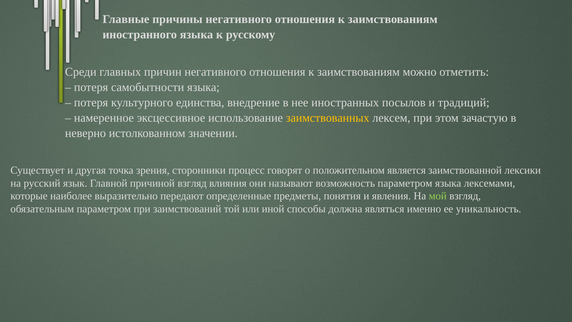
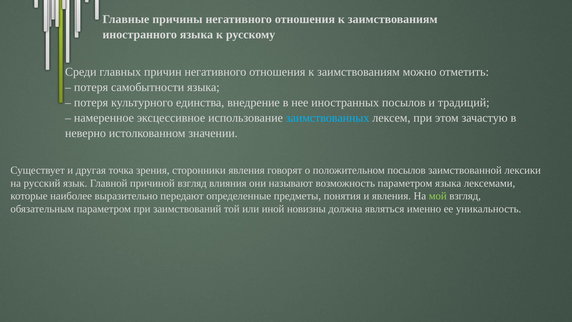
заимствованных colour: yellow -> light blue
сторонники процесс: процесс -> явления
положительном является: является -> посылов
способы: способы -> новизны
